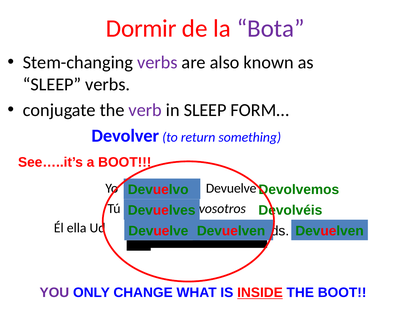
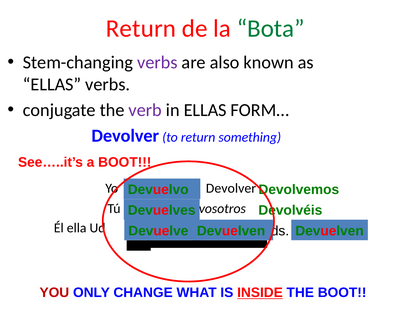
Dormir at (141, 28): Dormir -> Return
Bota colour: purple -> green
SLEEP at (52, 84): SLEEP -> ELLAS
in SLEEP: SLEEP -> ELLAS
Devuelve at (231, 188): Devuelve -> Devolver
YOU colour: purple -> red
